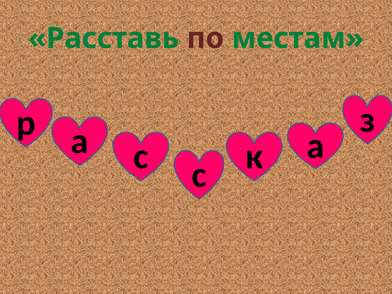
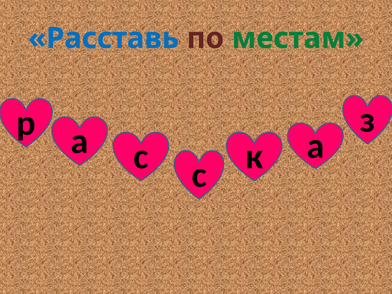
Расставь colour: green -> blue
